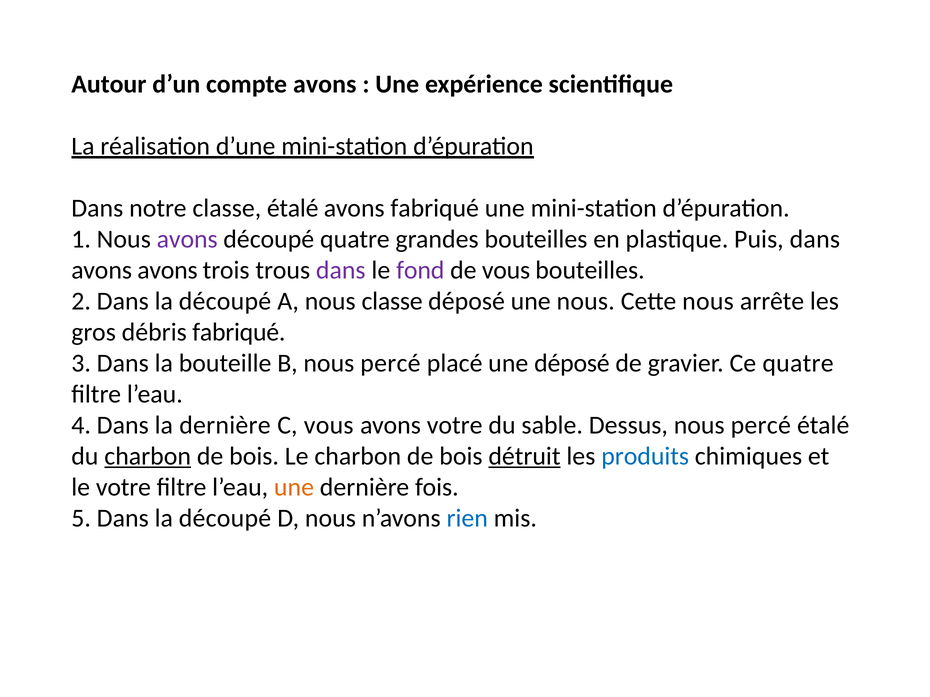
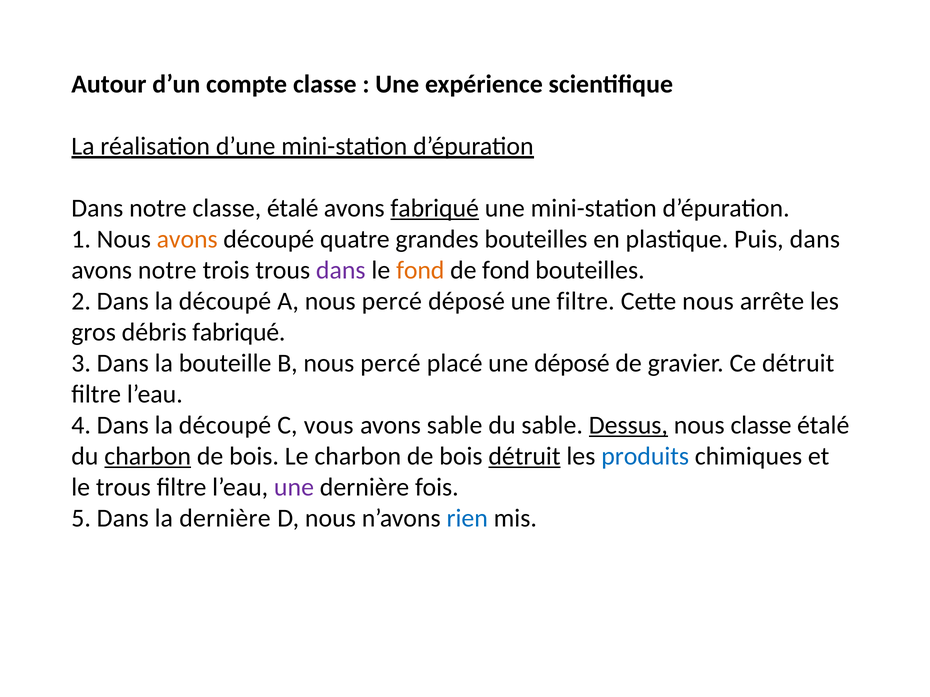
compte avons: avons -> classe
fabriqué at (435, 208) underline: none -> present
avons at (187, 239) colour: purple -> orange
avons avons: avons -> notre
fond at (420, 270) colour: purple -> orange
de vous: vous -> fond
A nous classe: classe -> percé
une nous: nous -> filtre
Ce quatre: quatre -> détruit
4 Dans la dernière: dernière -> découpé
avons votre: votre -> sable
Dessus underline: none -> present
percé at (761, 425): percé -> classe
le votre: votre -> trous
une at (294, 487) colour: orange -> purple
5 Dans la découpé: découpé -> dernière
